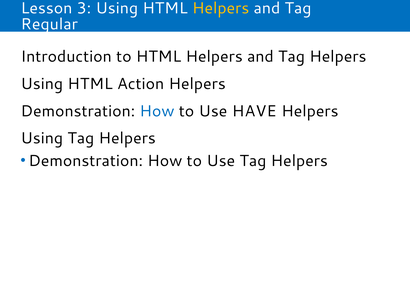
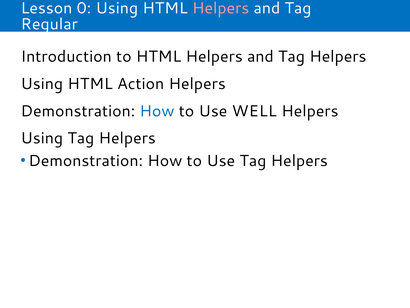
3: 3 -> 0
Helpers at (221, 8) colour: yellow -> pink
HAVE: HAVE -> WELL
